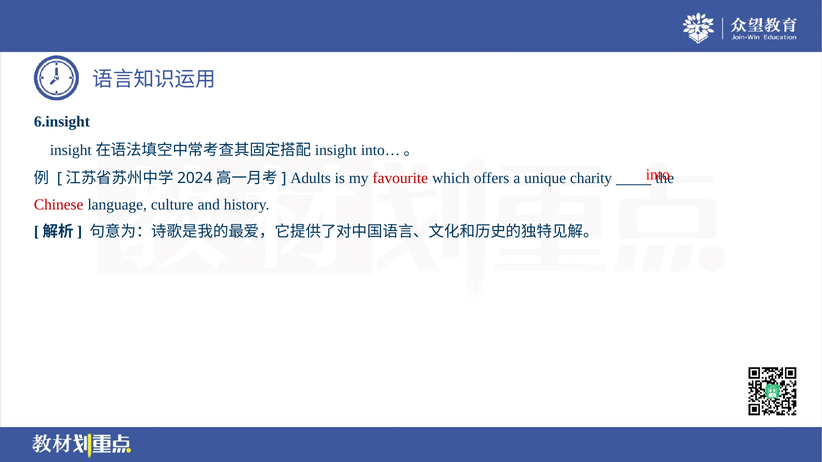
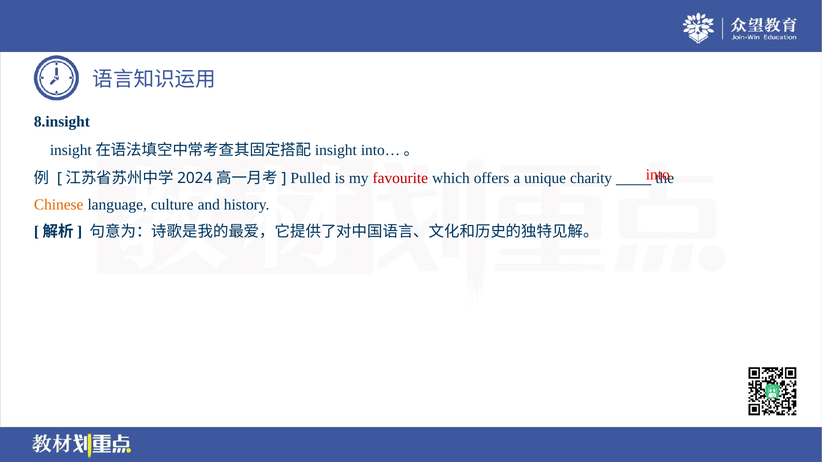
6.insight: 6.insight -> 8.insight
Adults: Adults -> Pulled
Chinese colour: red -> orange
